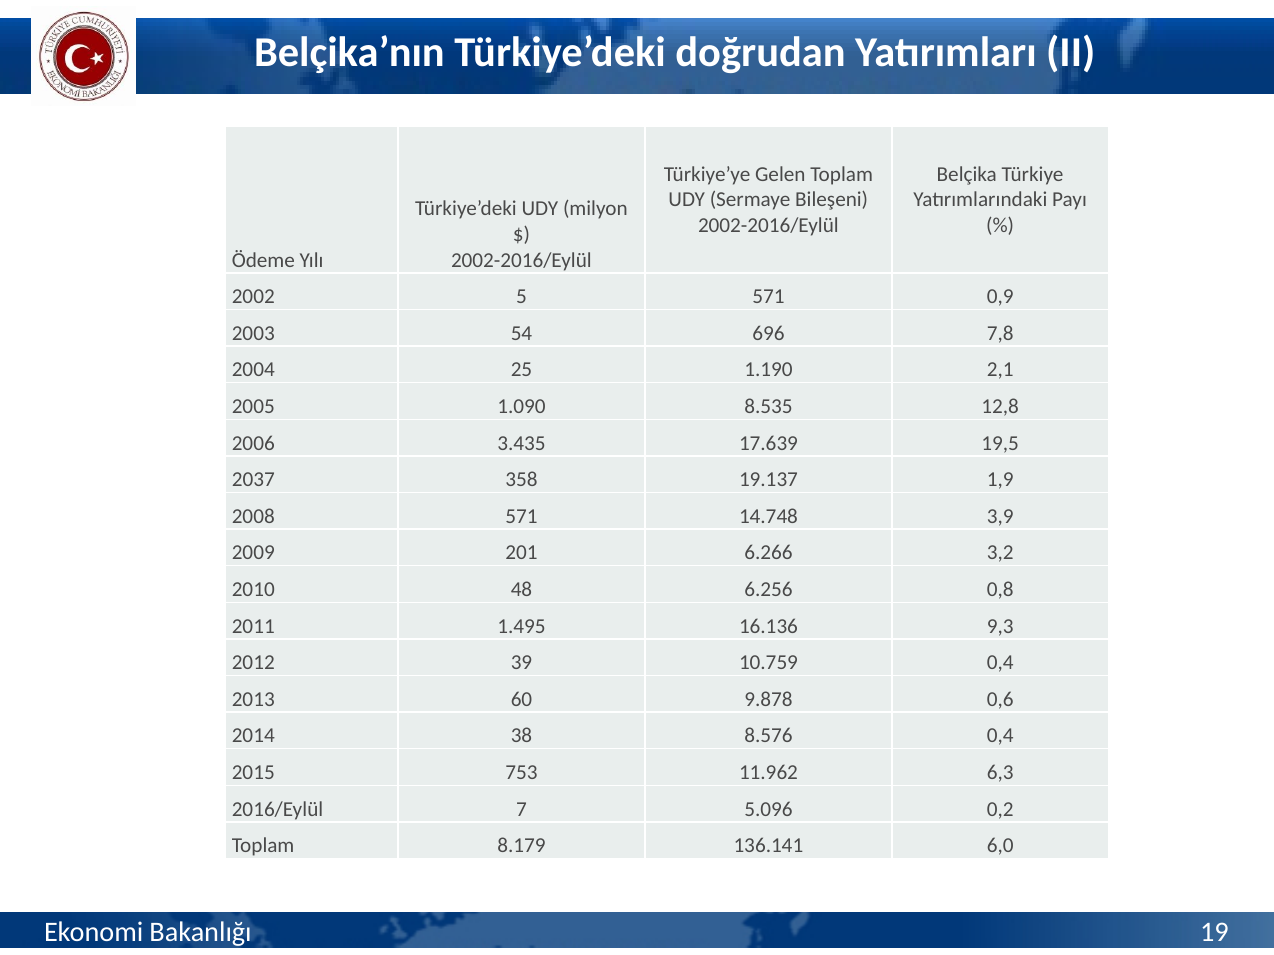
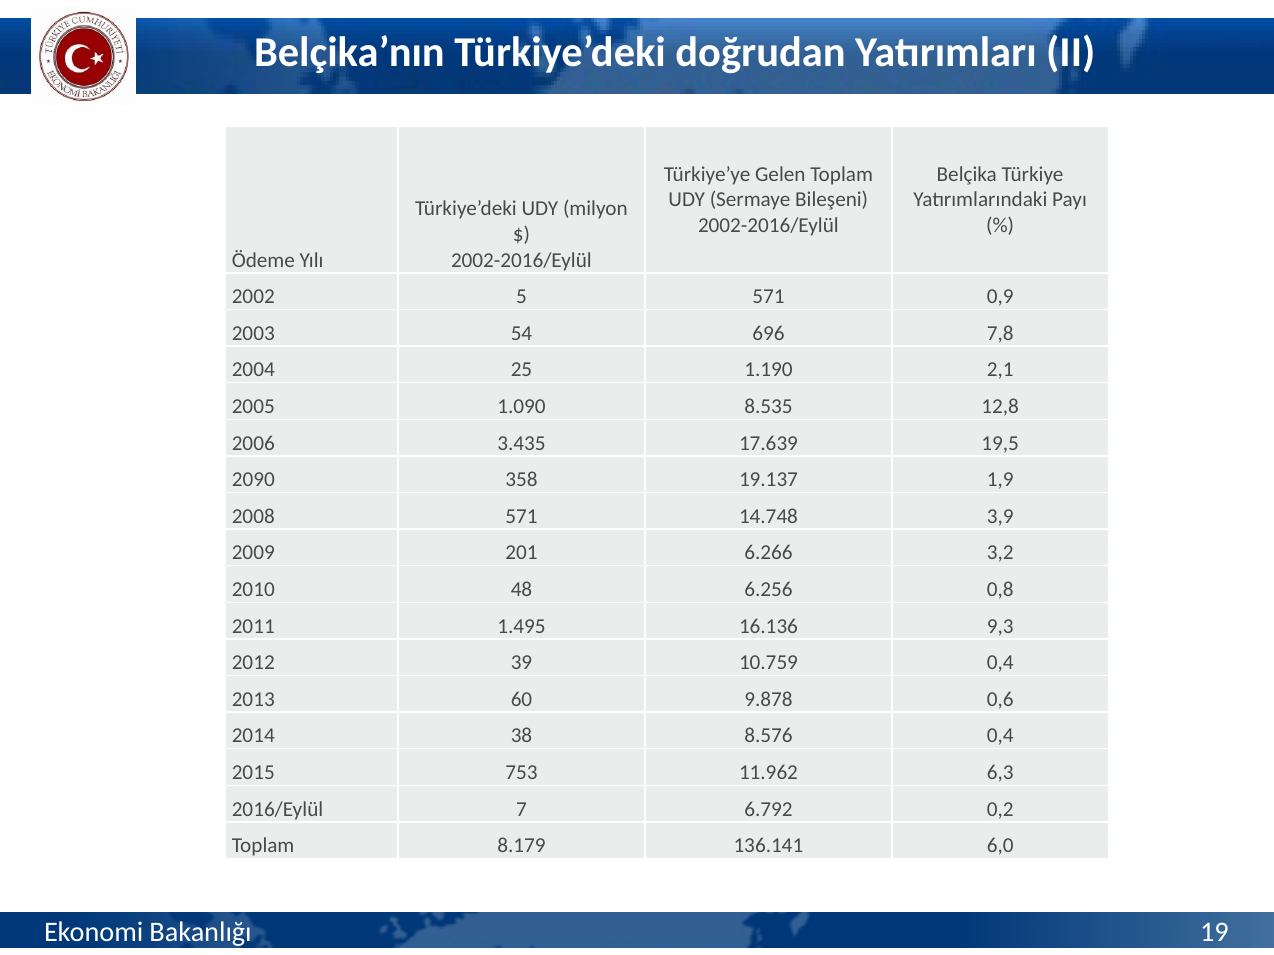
2037: 2037 -> 2090
5.096: 5.096 -> 6.792
